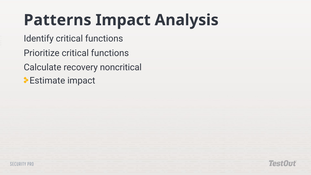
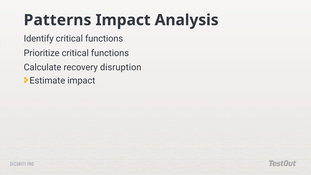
noncritical: noncritical -> disruption
